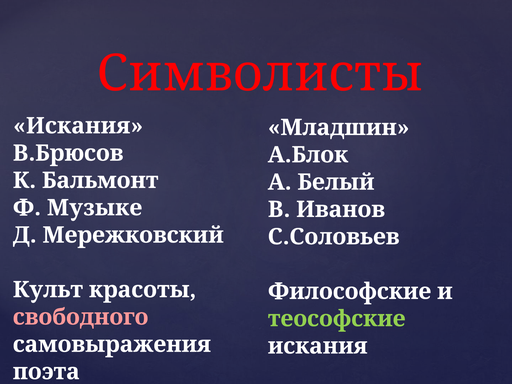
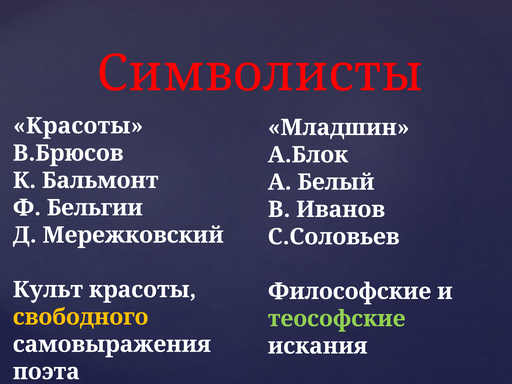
Искания at (78, 126): Искания -> Красоты
Музыке: Музыке -> Бельгии
свободного colour: pink -> yellow
